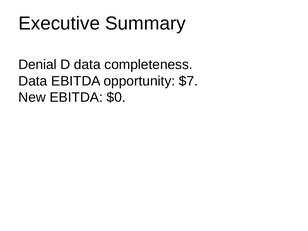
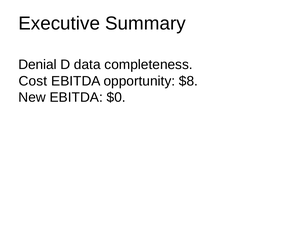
Data at (33, 81): Data -> Cost
$7: $7 -> $8
